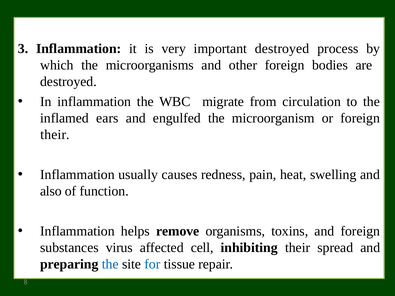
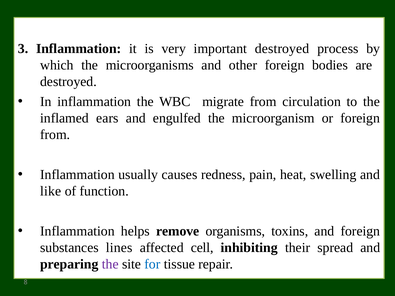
their at (55, 135): their -> from
also: also -> like
virus: virus -> lines
the at (110, 264) colour: blue -> purple
